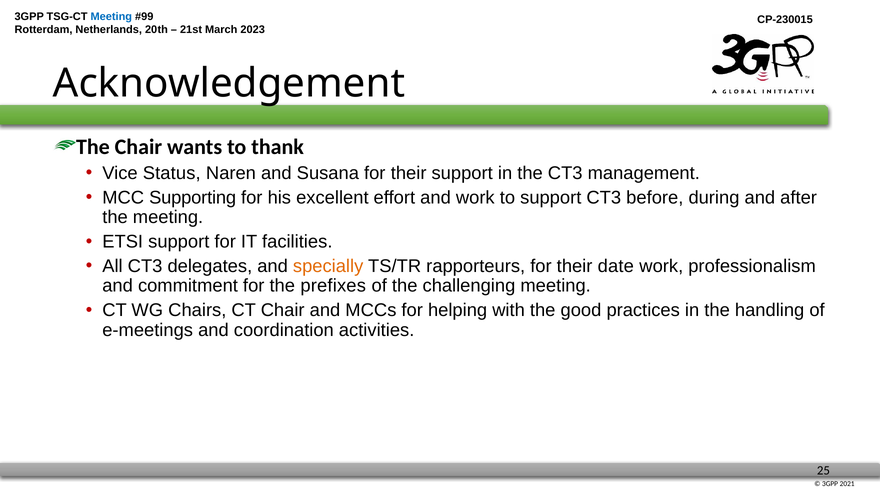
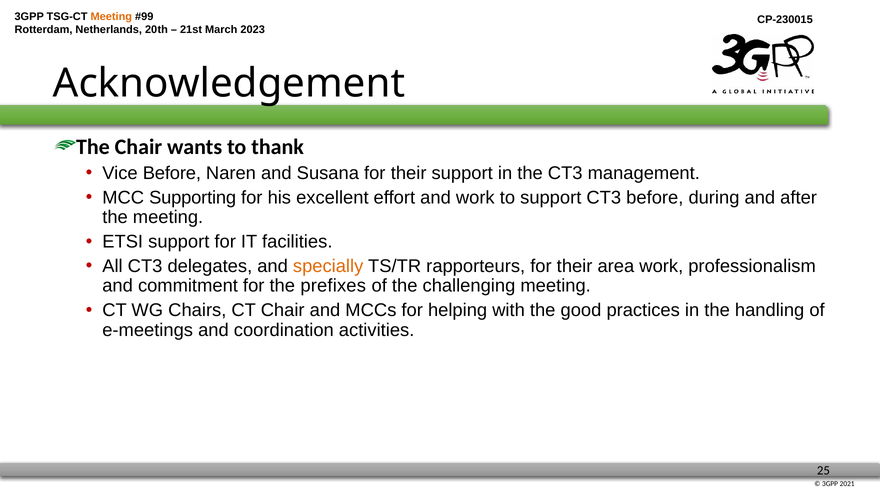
Meeting at (111, 17) colour: blue -> orange
Vice Status: Status -> Before
date: date -> area
